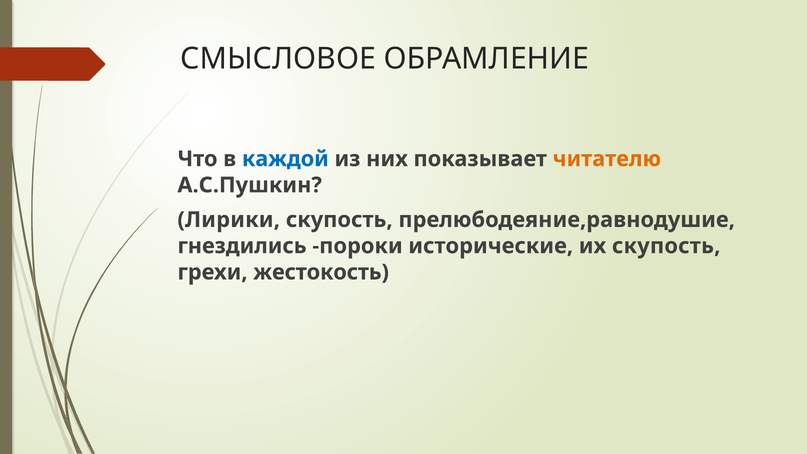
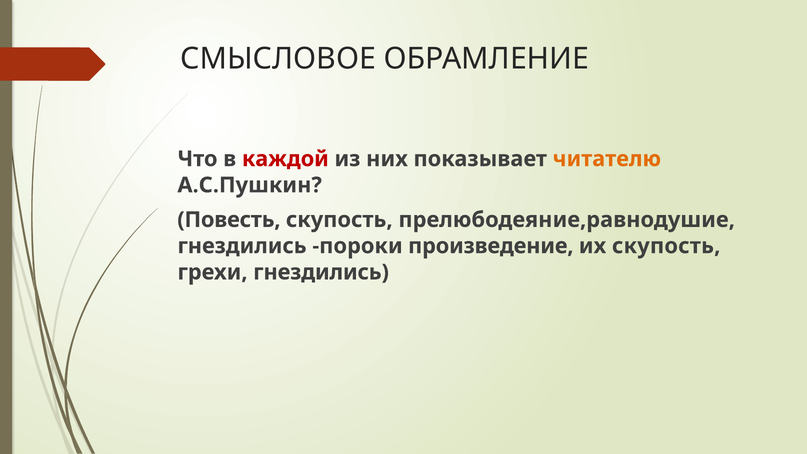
каждой colour: blue -> red
Лирики: Лирики -> Повесть
исторические: исторические -> произведение
грехи жестокость: жестокость -> гнездились
